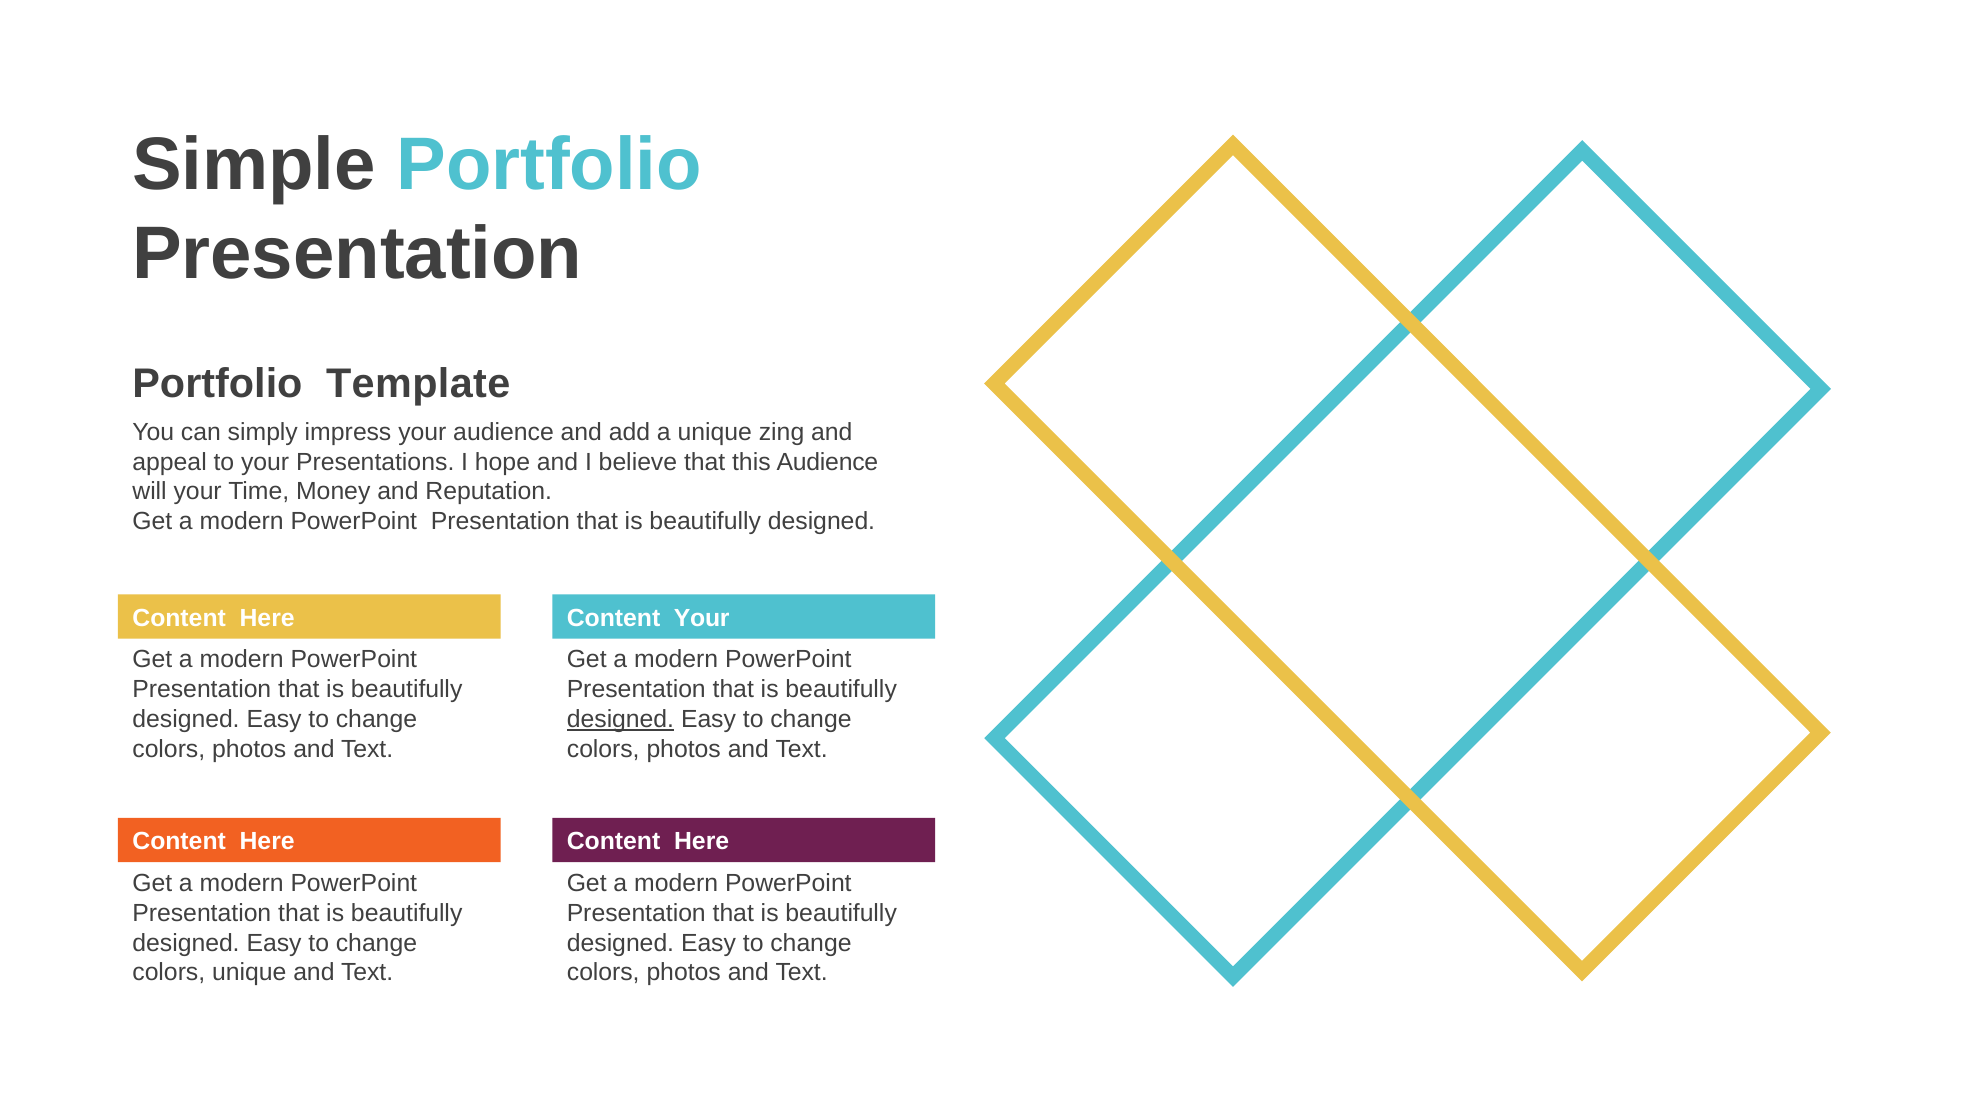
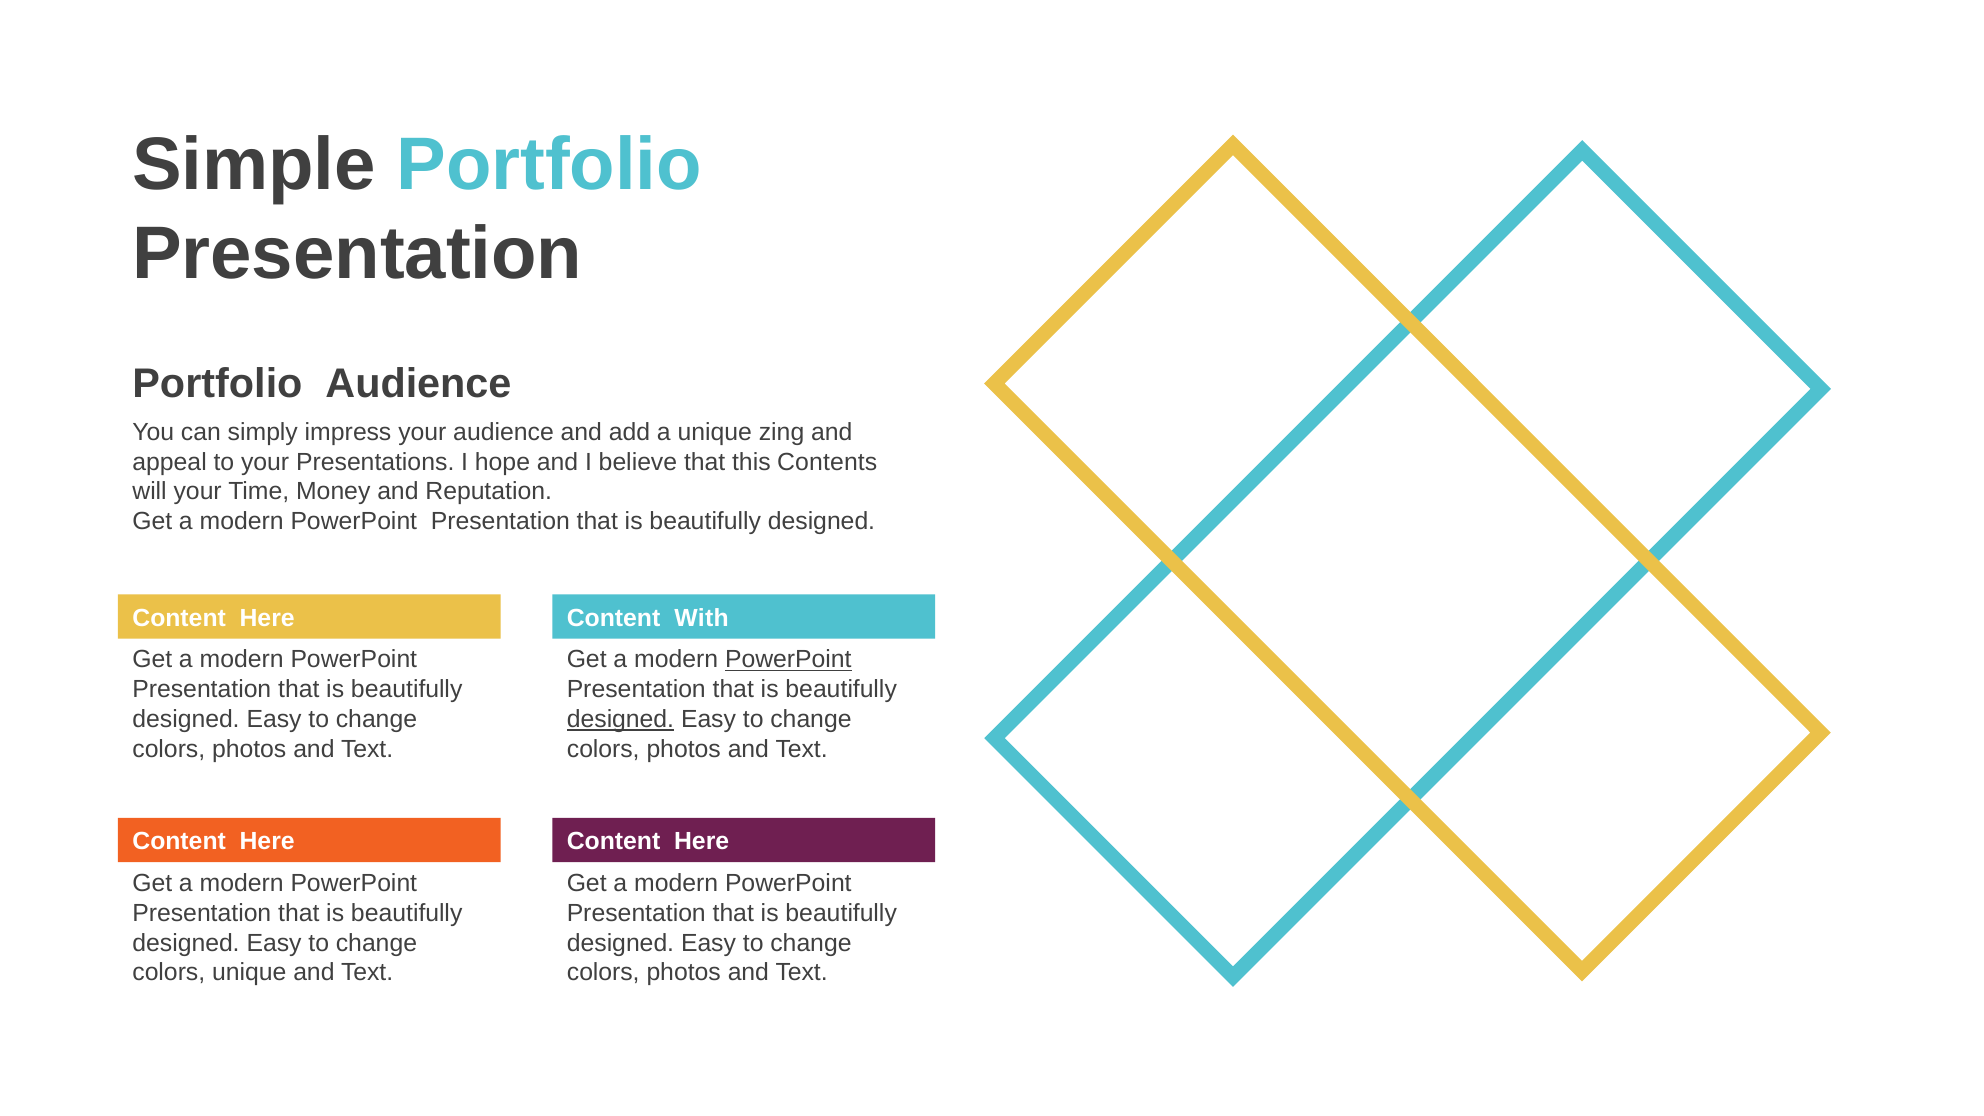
Portfolio Template: Template -> Audience
this Audience: Audience -> Contents
Content Your: Your -> With
PowerPoint at (788, 660) underline: none -> present
